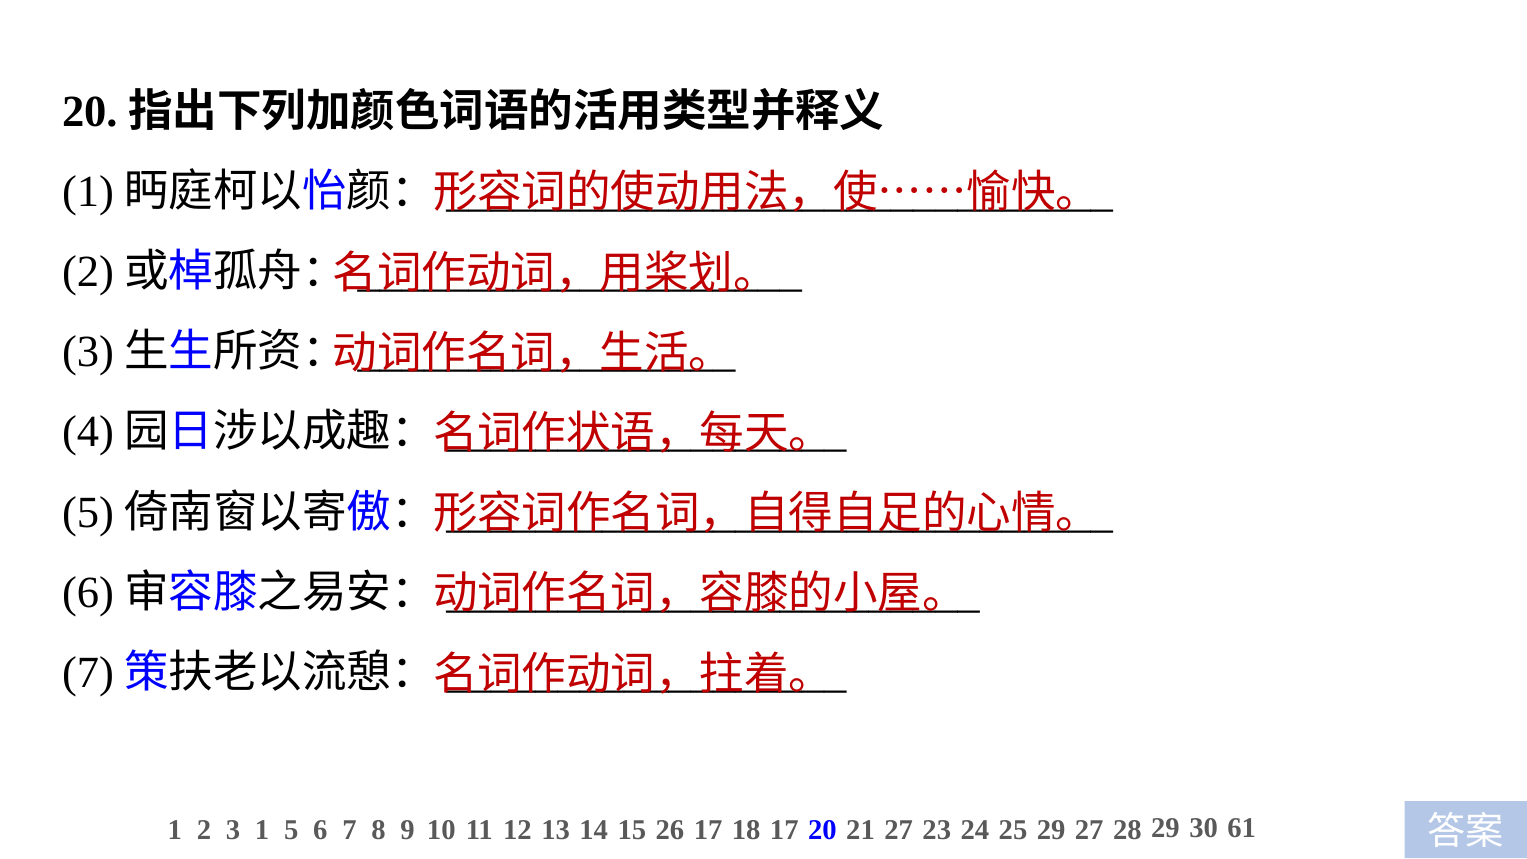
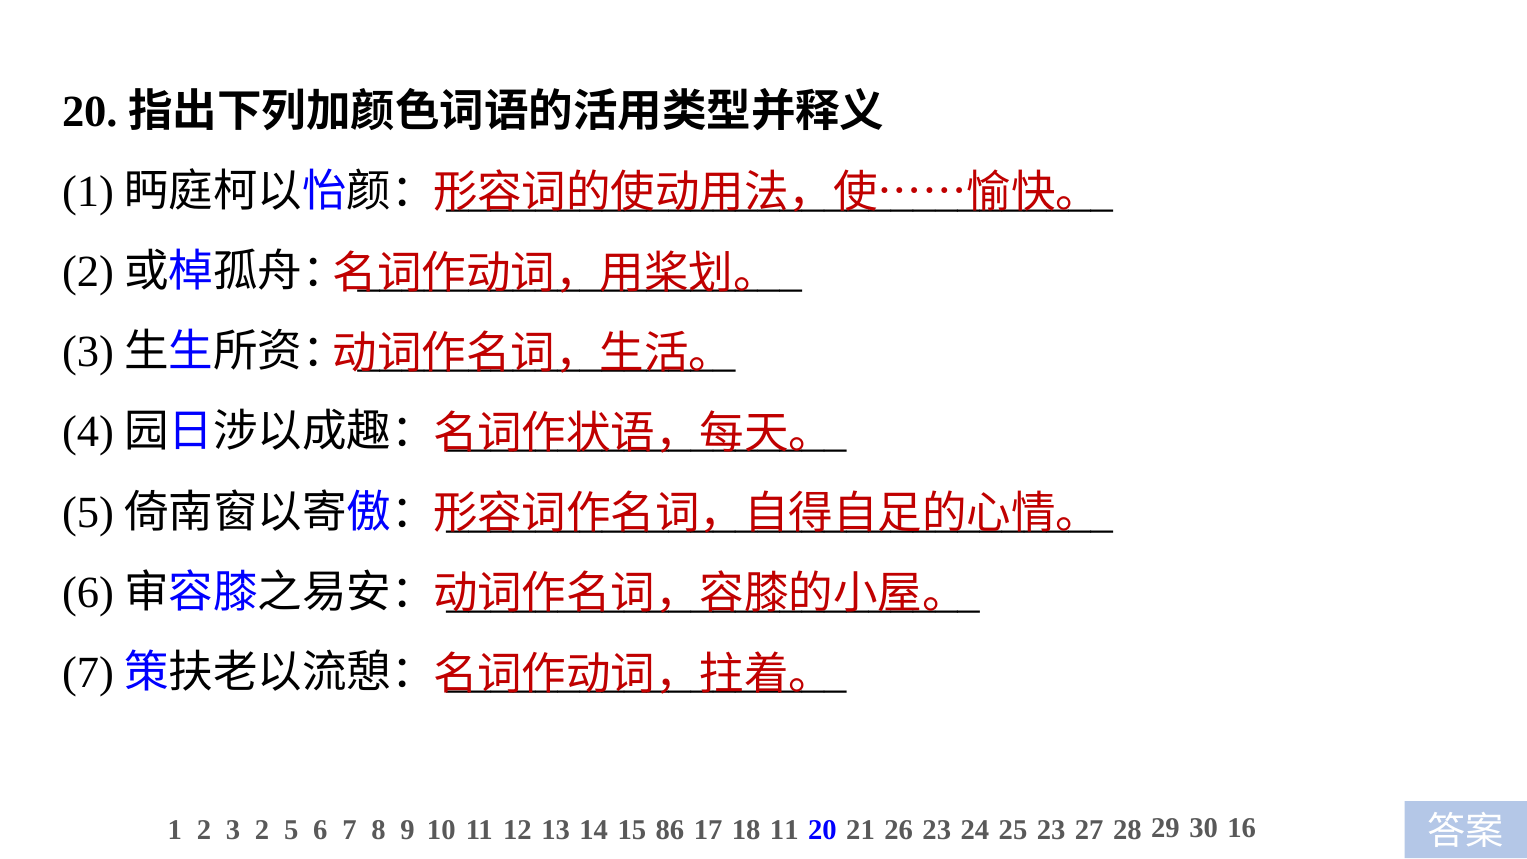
3 1: 1 -> 2
26: 26 -> 86
18 17: 17 -> 11
21 27: 27 -> 26
25 29: 29 -> 23
61: 61 -> 16
